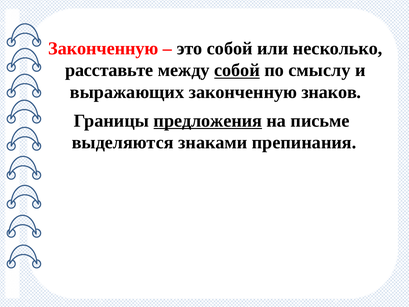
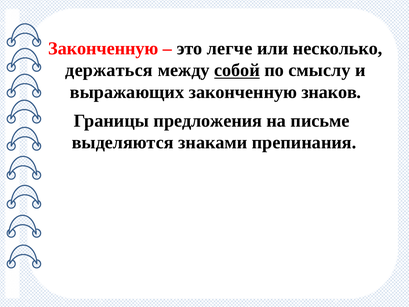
это собой: собой -> легче
расставьте: расставьте -> держаться
предложения underline: present -> none
